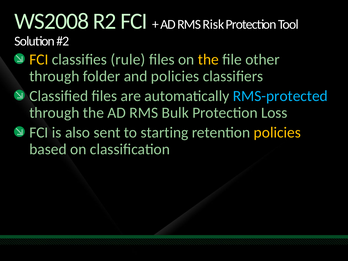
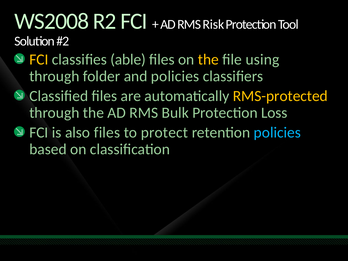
rule: rule -> able
other: other -> using
RMS-protected colour: light blue -> yellow
also sent: sent -> files
starting: starting -> protect
policies at (277, 133) colour: yellow -> light blue
